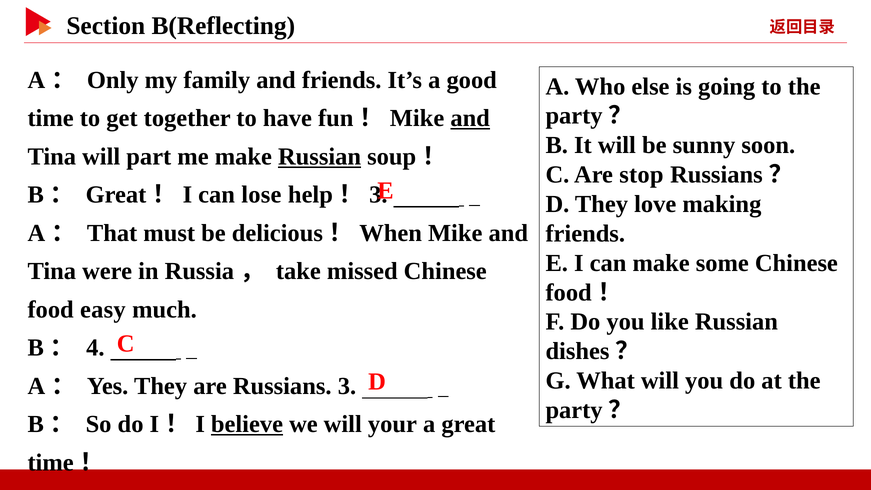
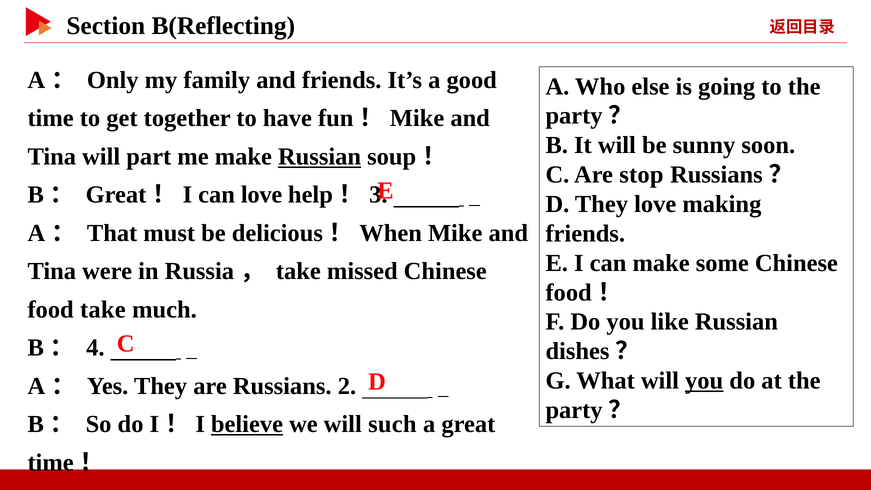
and at (470, 118) underline: present -> none
can lose: lose -> love
food easy: easy -> take
you at (704, 381) underline: none -> present
3: 3 -> 2
your: your -> such
